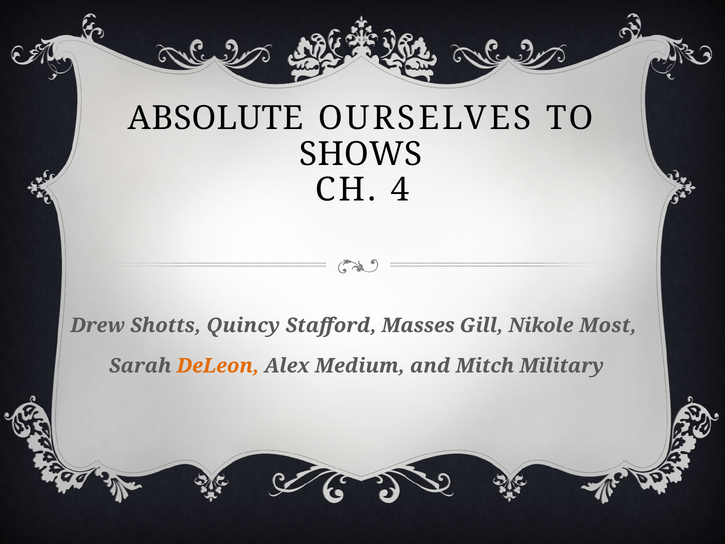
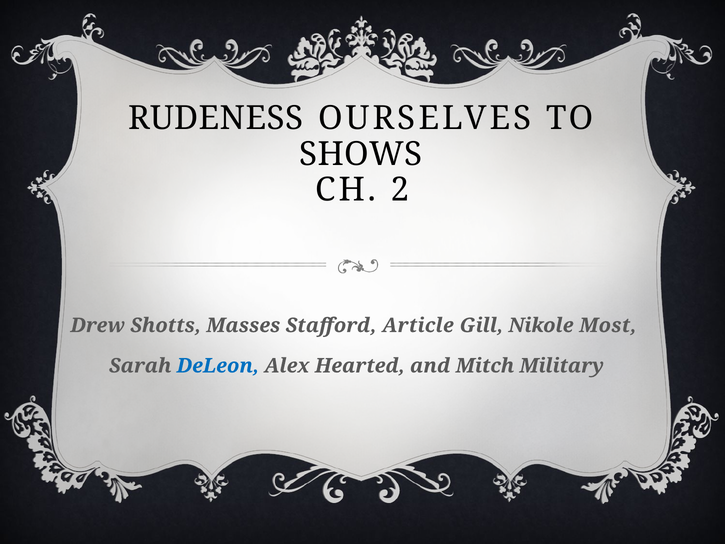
ABSOLUTE: ABSOLUTE -> RUDENESS
4: 4 -> 2
Quincy: Quincy -> Masses
Masses: Masses -> Article
DeLeon colour: orange -> blue
Medium: Medium -> Hearted
